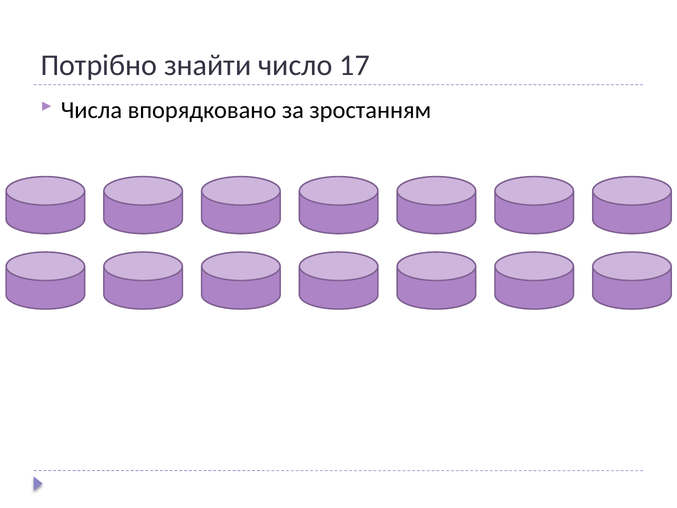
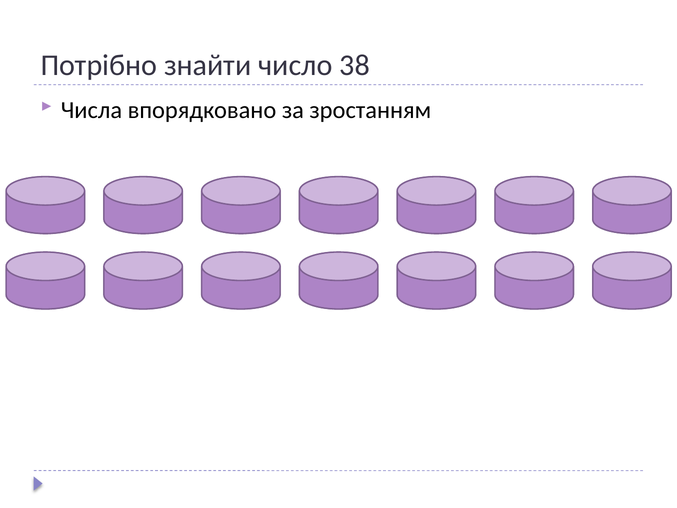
17: 17 -> 38
